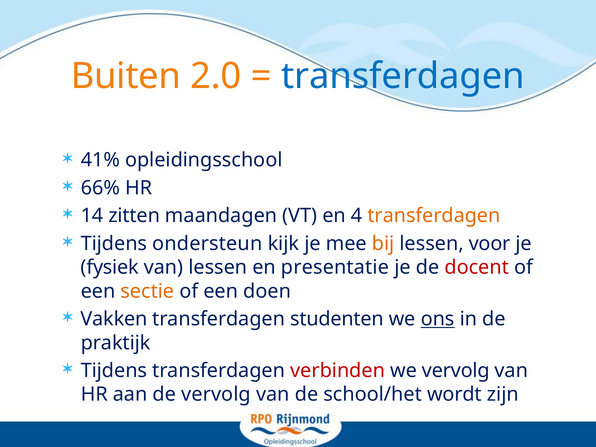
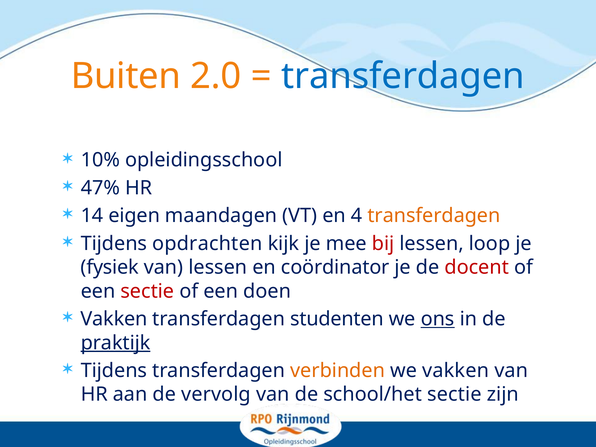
41%: 41% -> 10%
66%: 66% -> 47%
zitten: zitten -> eigen
ondersteun: ondersteun -> opdrachten
bij colour: orange -> red
voor: voor -> loop
presentatie: presentatie -> coördinator
sectie at (147, 291) colour: orange -> red
praktijk underline: none -> present
verbinden colour: red -> orange
we vervolg: vervolg -> vakken
school/het wordt: wordt -> sectie
